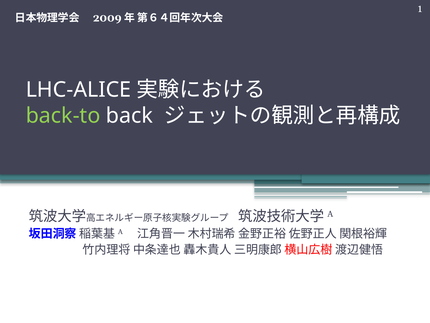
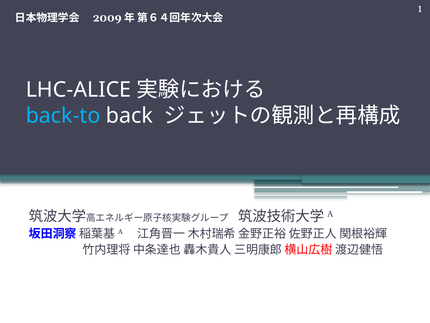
back-to colour: light green -> light blue
